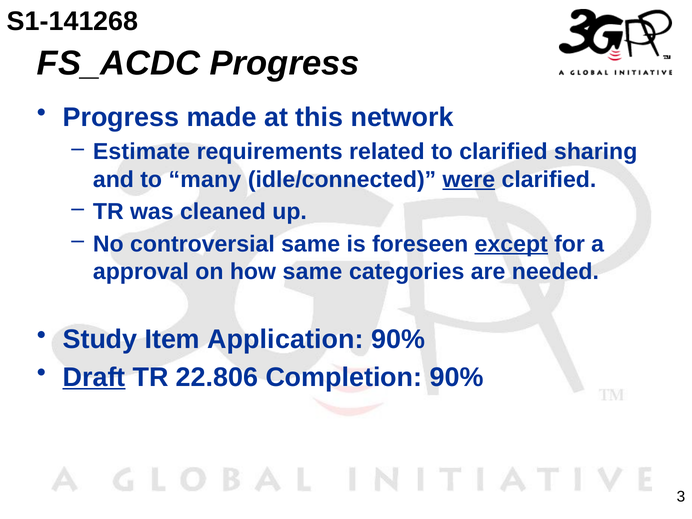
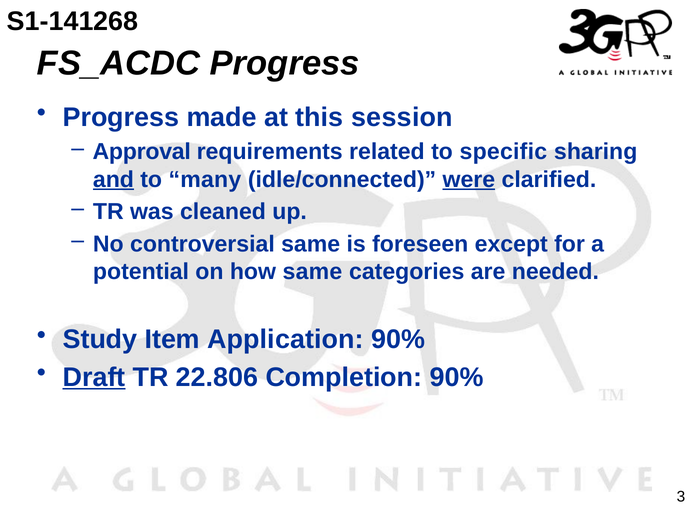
network: network -> session
Estimate: Estimate -> Approval
to clarified: clarified -> specific
and underline: none -> present
except underline: present -> none
approval: approval -> potential
